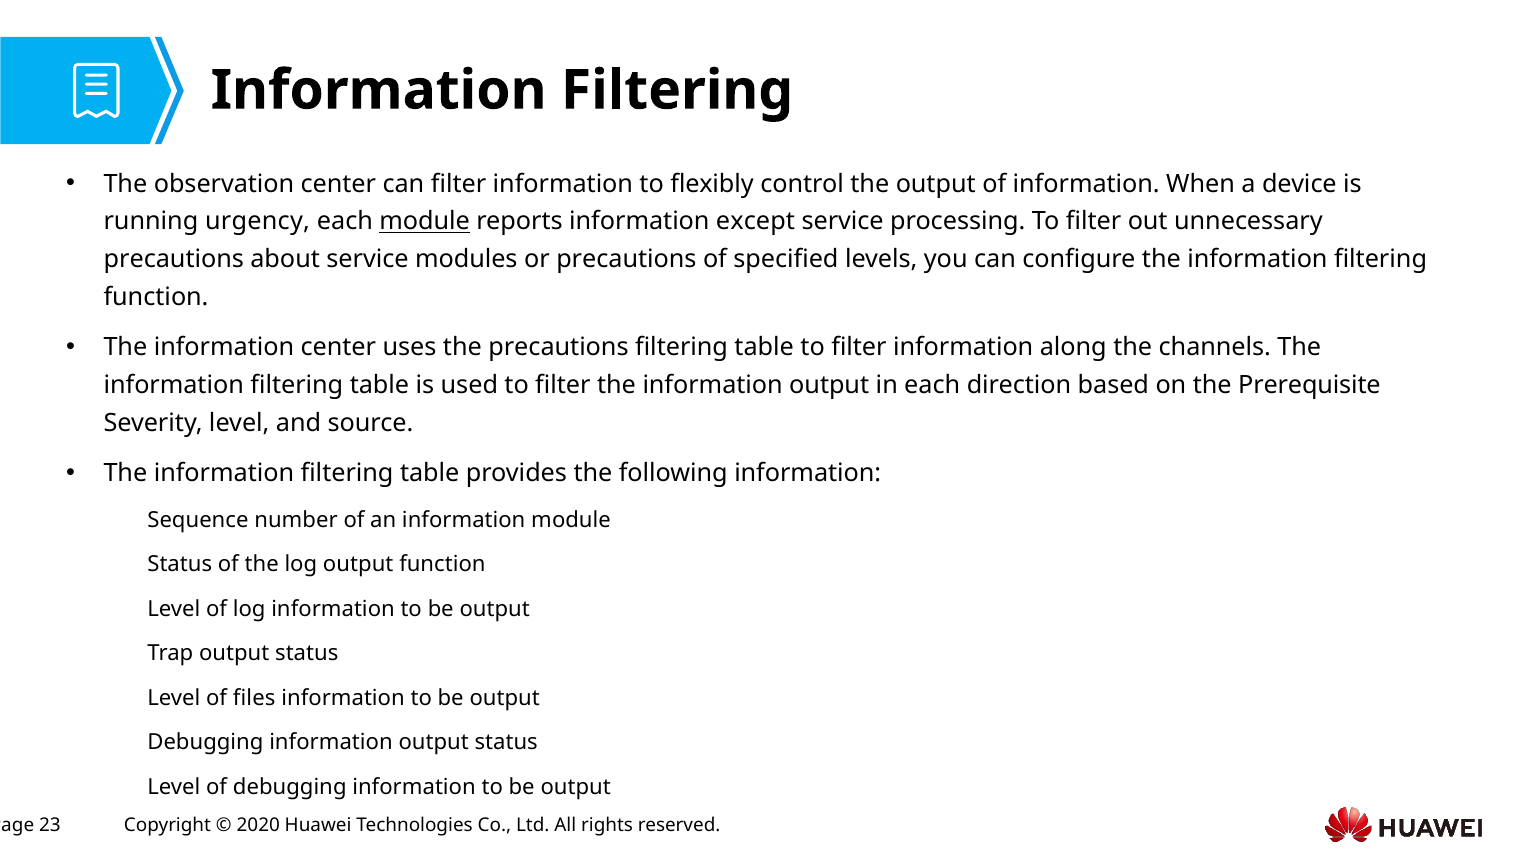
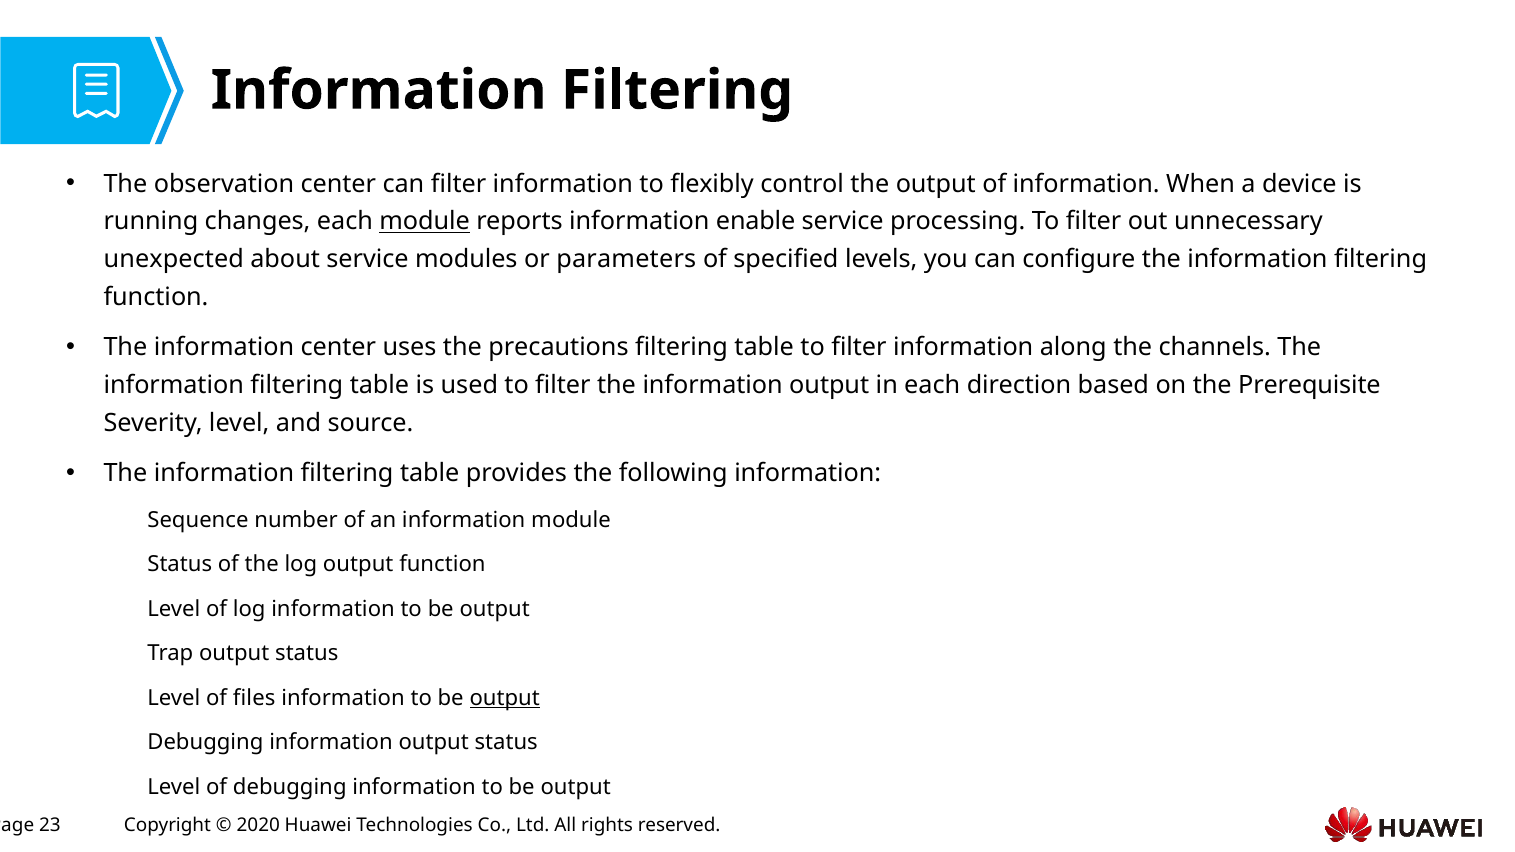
urgency: urgency -> changes
except: except -> enable
precautions at (174, 259): precautions -> unexpected
or precautions: precautions -> parameters
output at (505, 698) underline: none -> present
